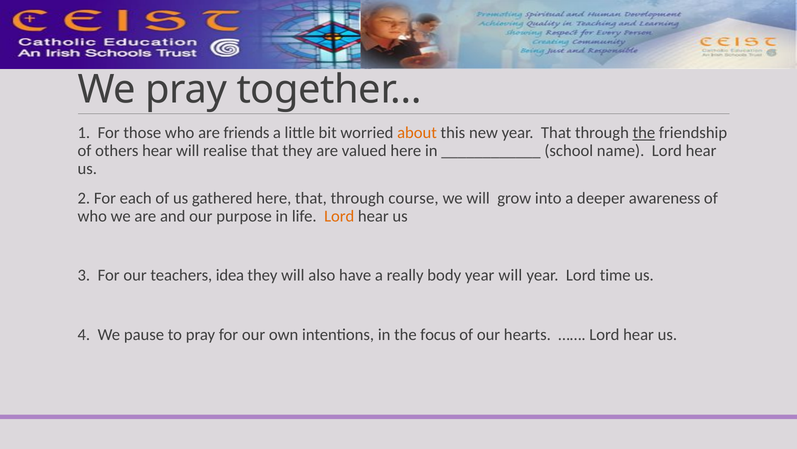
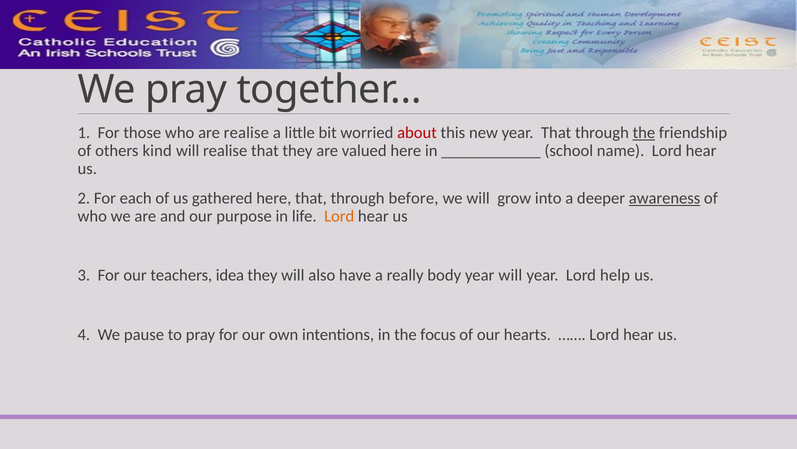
are friends: friends -> realise
about colour: orange -> red
others hear: hear -> kind
course: course -> before
awareness underline: none -> present
time: time -> help
